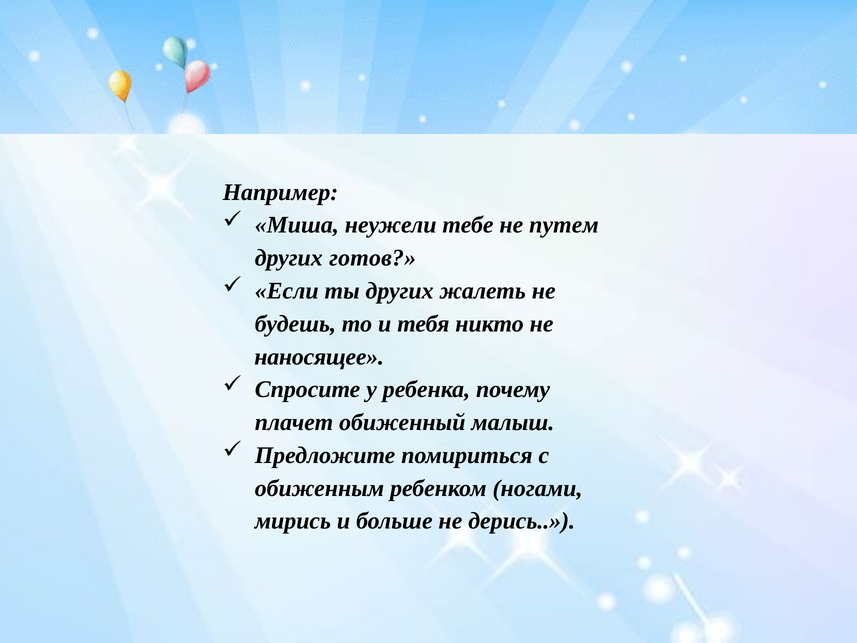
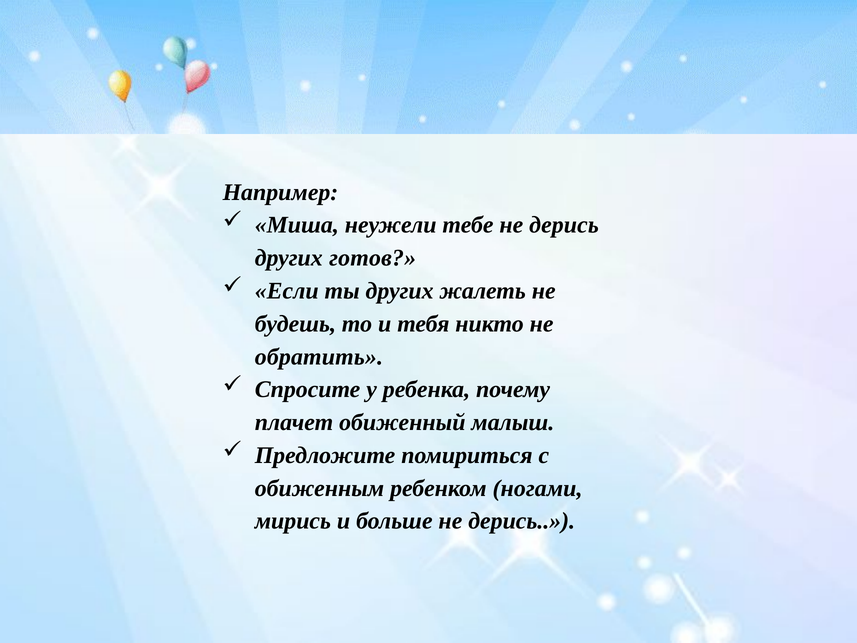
тебе не путем: путем -> дерись
наносящее: наносящее -> обратить
